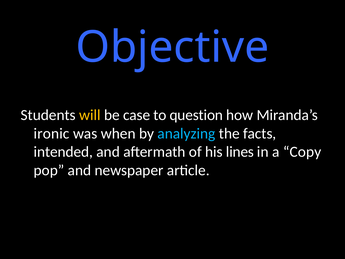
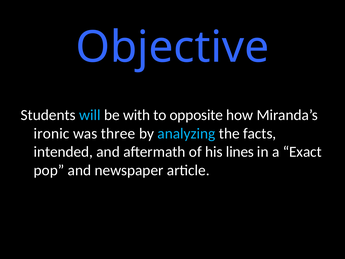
will colour: yellow -> light blue
case: case -> with
question: question -> opposite
when: when -> three
Copy: Copy -> Exact
